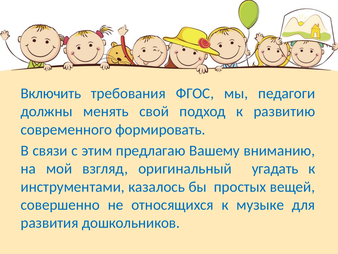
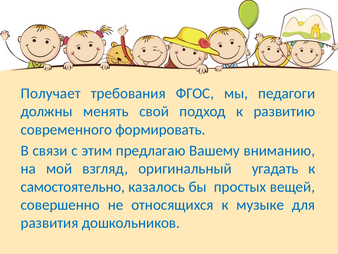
Включить: Включить -> Получает
инструментами: инструментами -> самостоятельно
